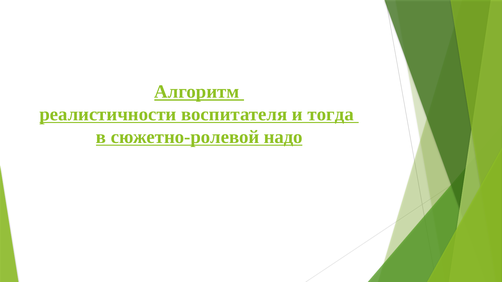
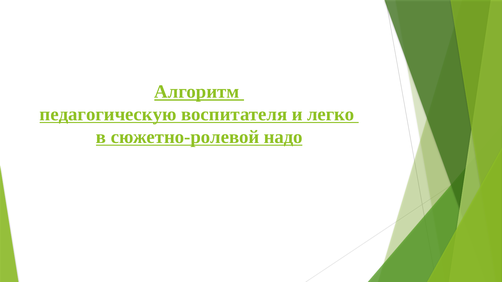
реалистичности: реалистичности -> педагогическую
тогда: тогда -> легко
